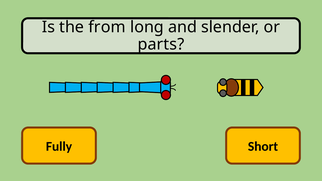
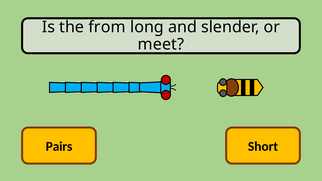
parts: parts -> meet
Fully: Fully -> Pairs
